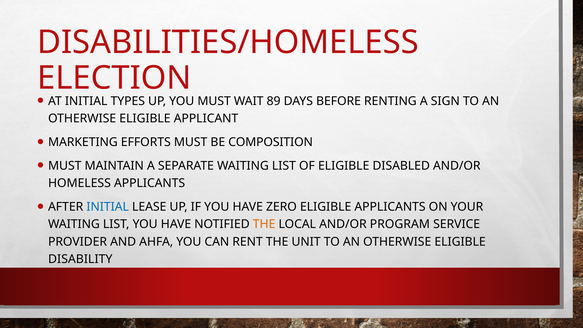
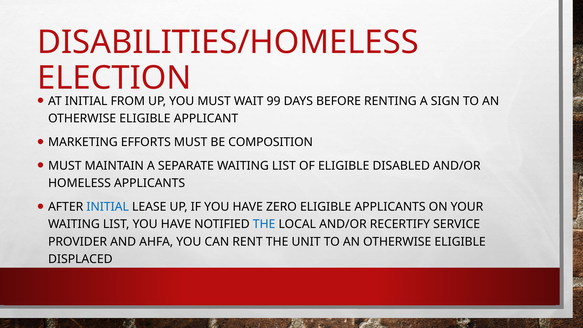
TYPES: TYPES -> FROM
89: 89 -> 99
THE at (264, 224) colour: orange -> blue
PROGRAM: PROGRAM -> RECERTIFY
DISABILITY: DISABILITY -> DISPLACED
